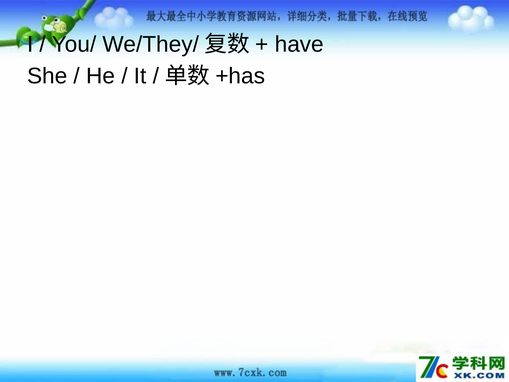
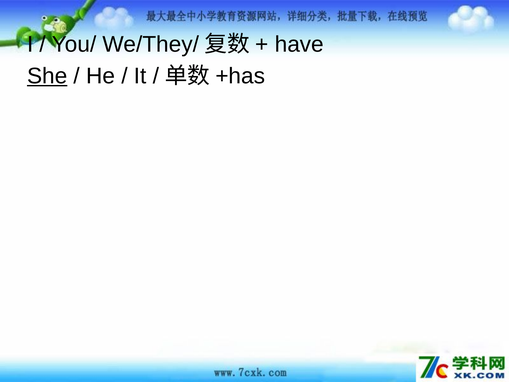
She underline: none -> present
